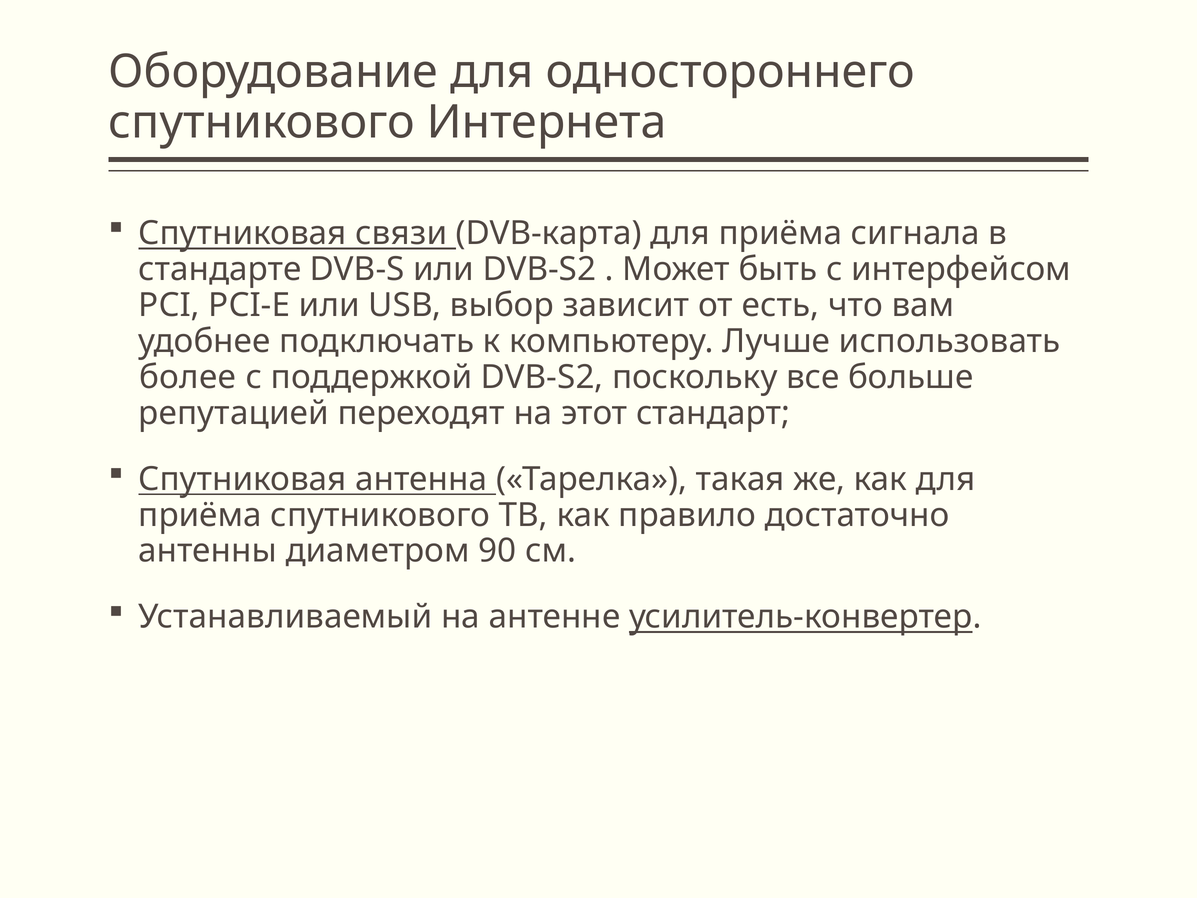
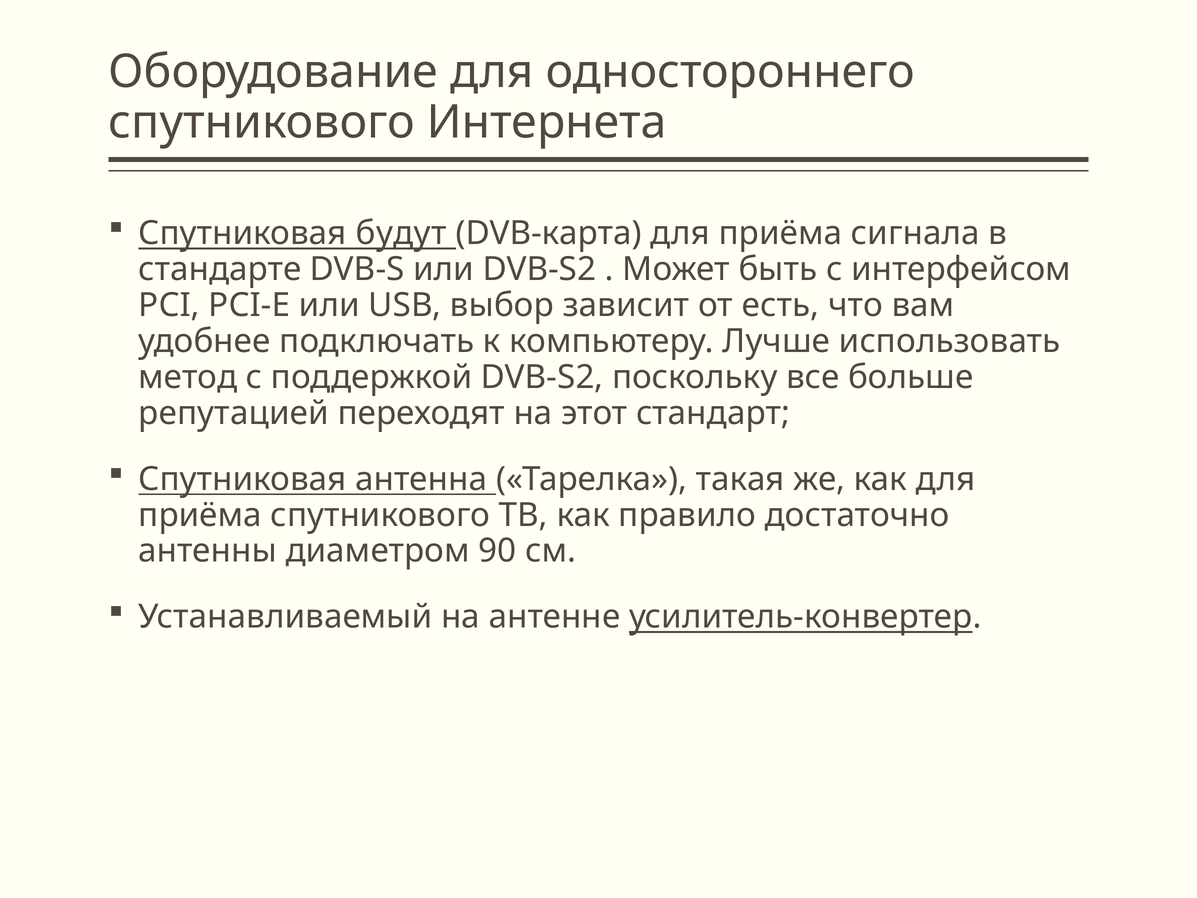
связи: связи -> будут
более: более -> метод
